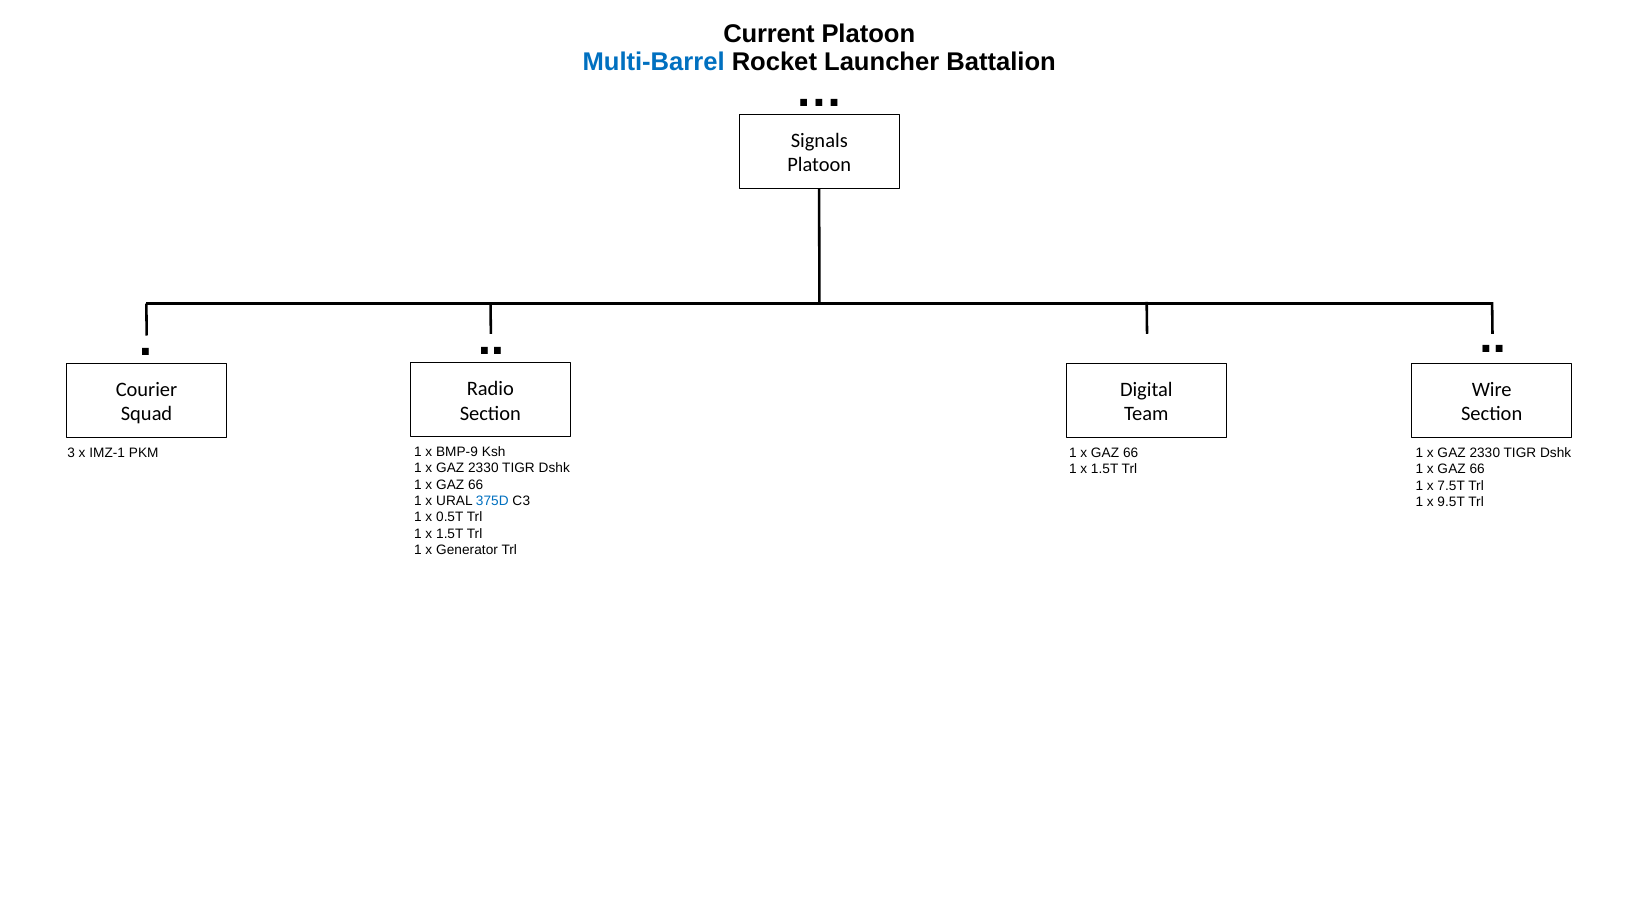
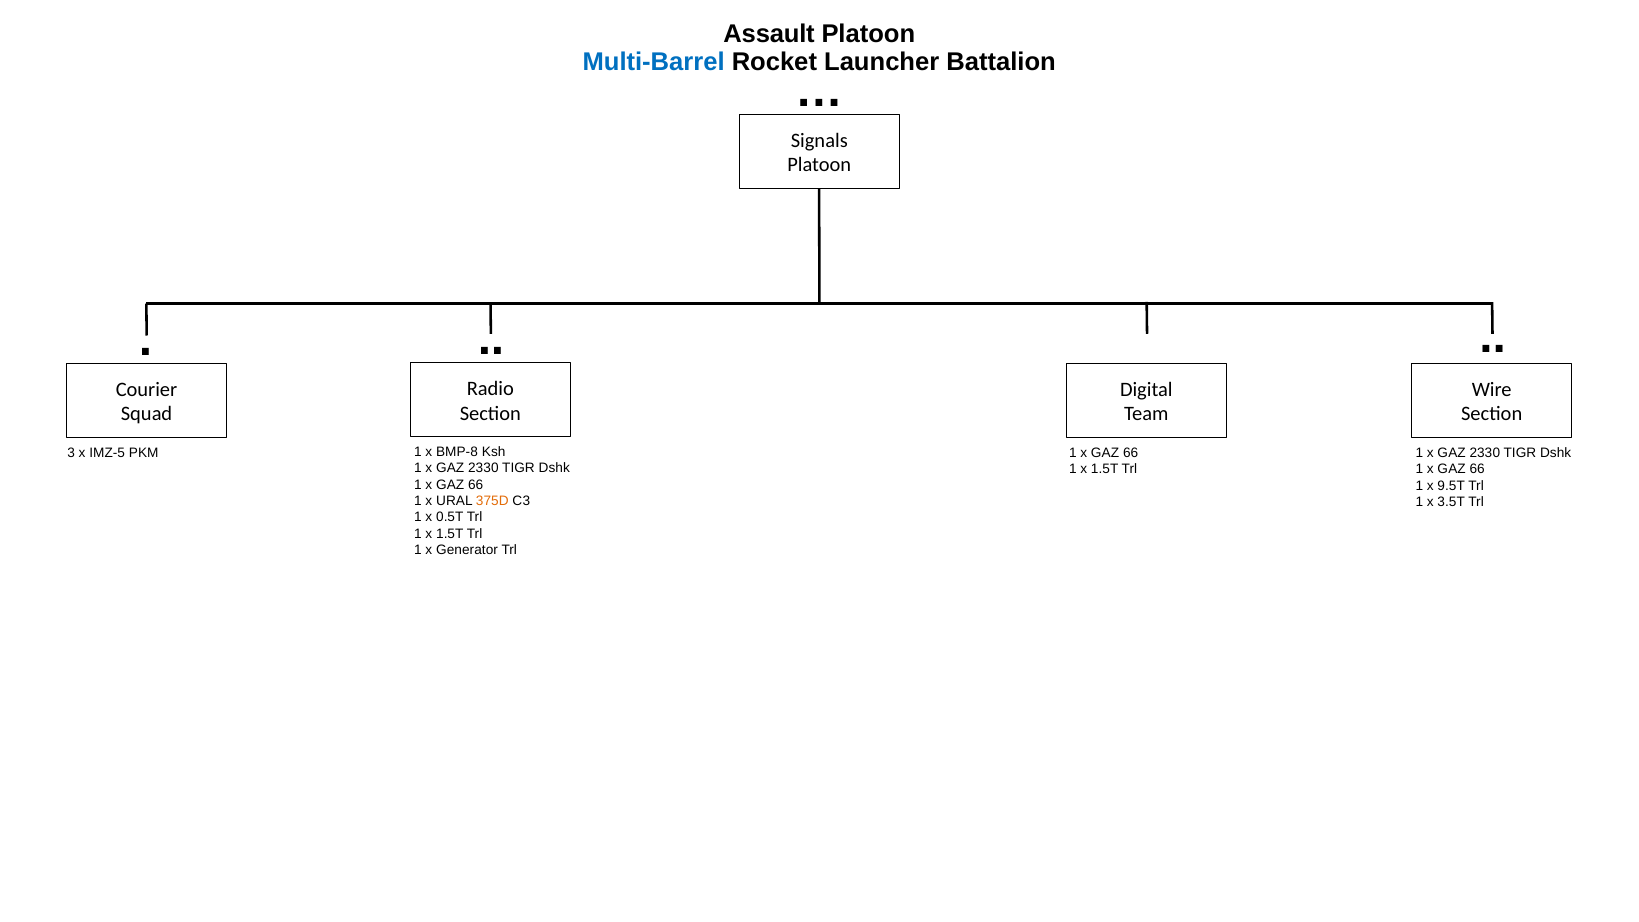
Current: Current -> Assault
BMP-9: BMP-9 -> BMP-8
IMZ-1: IMZ-1 -> IMZ-5
7.5T: 7.5T -> 9.5T
375D colour: blue -> orange
9.5T: 9.5T -> 3.5T
